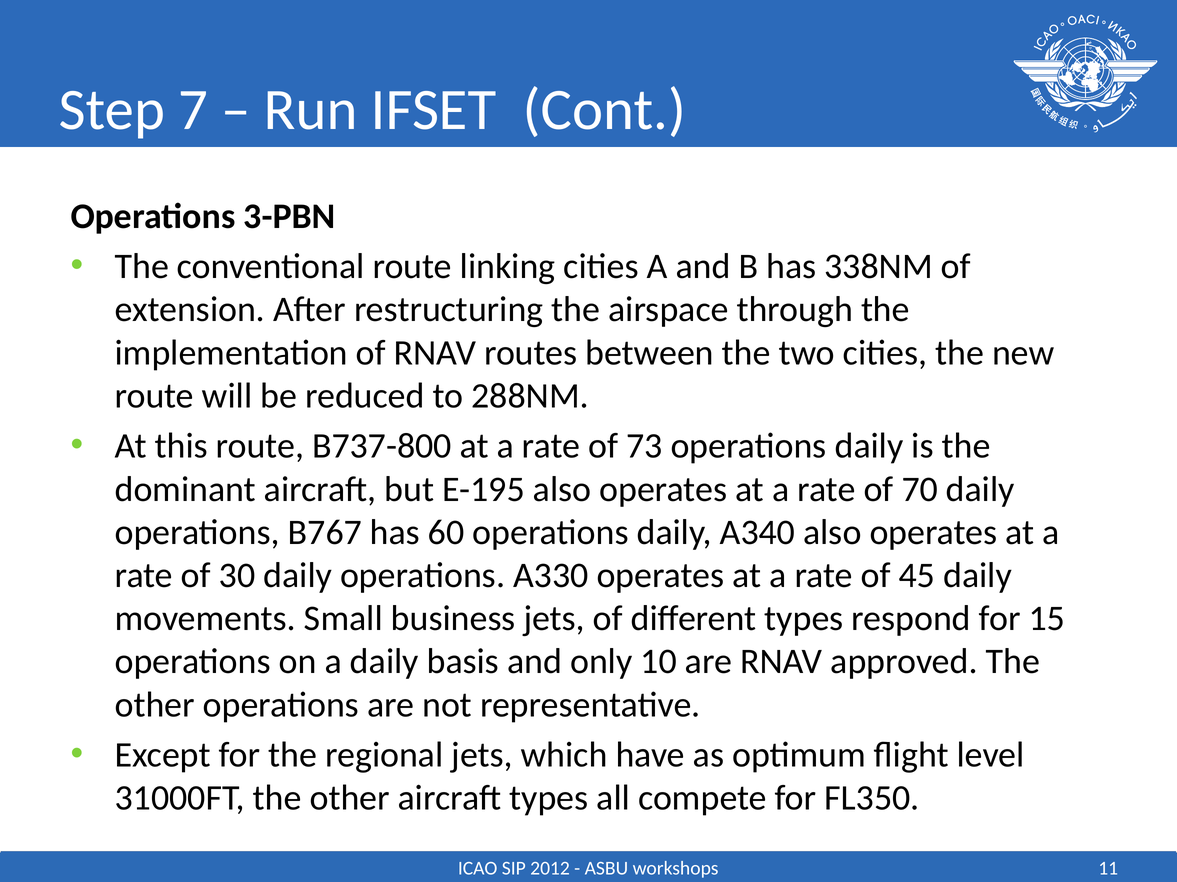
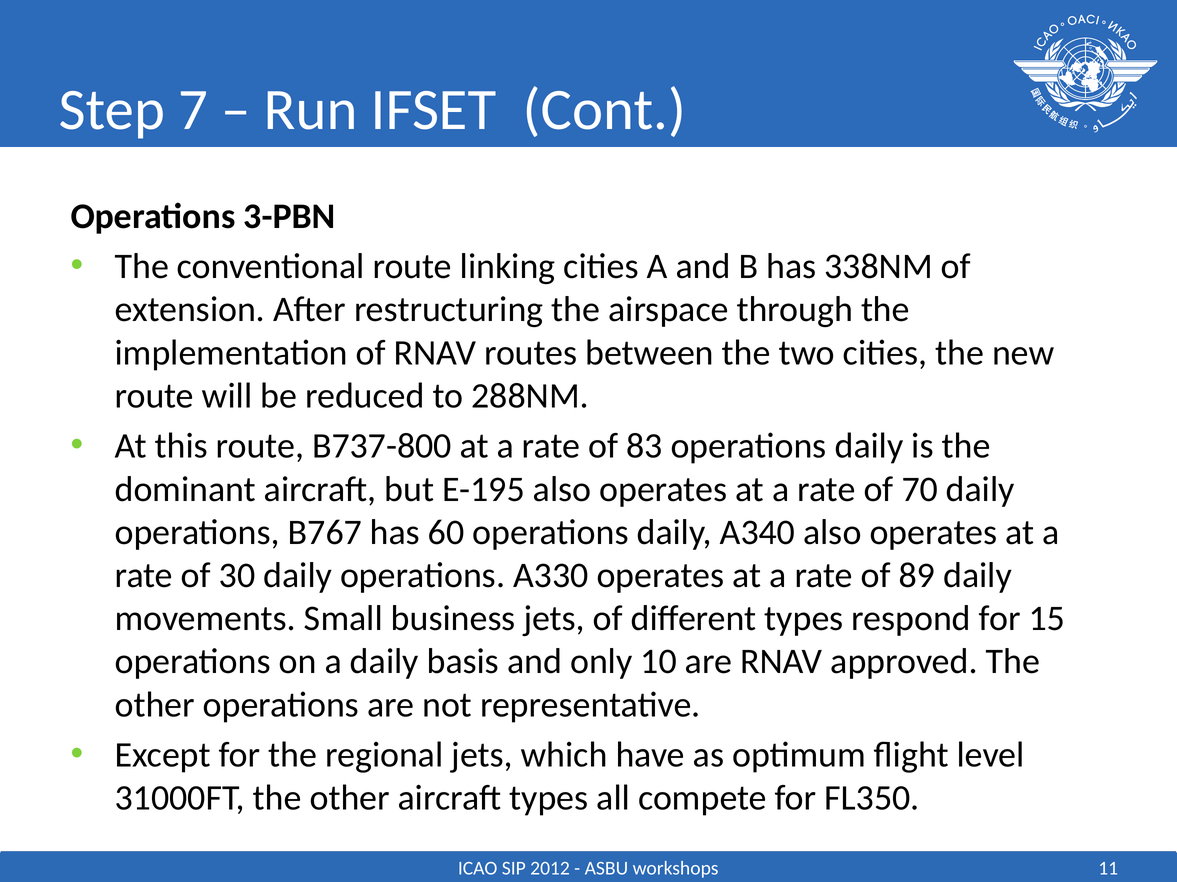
73: 73 -> 83
45: 45 -> 89
